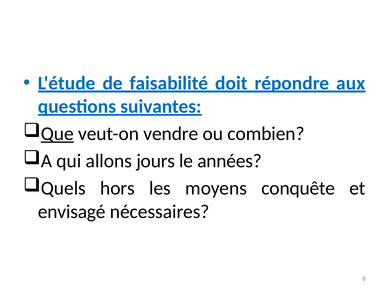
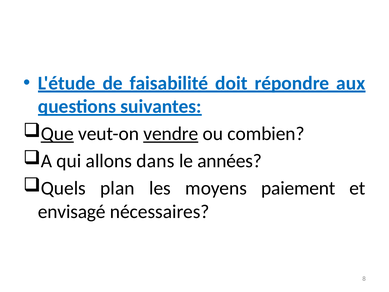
vendre underline: none -> present
jours: jours -> dans
hors: hors -> plan
conquête: conquête -> paiement
